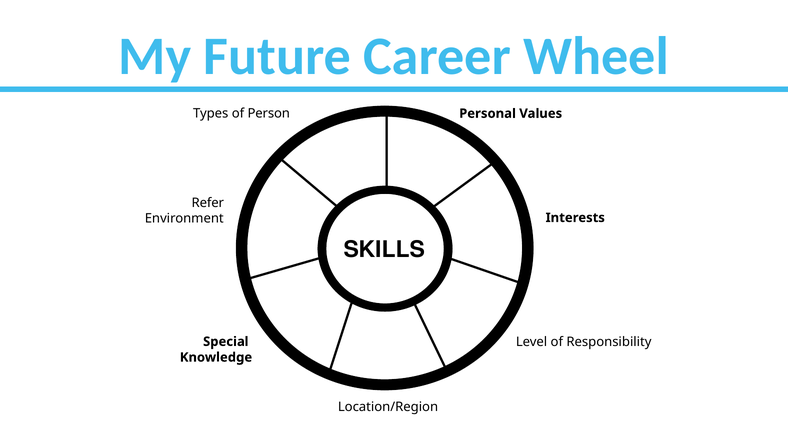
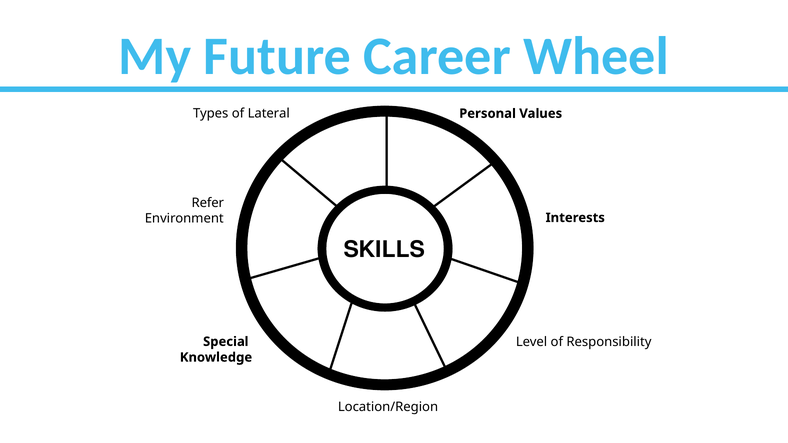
Person: Person -> Lateral
